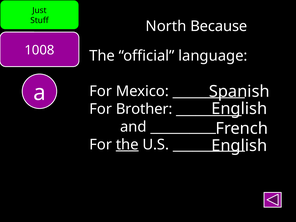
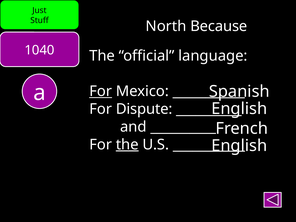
1008: 1008 -> 1040
For at (101, 91) underline: none -> present
Brother: Brother -> Dispute
